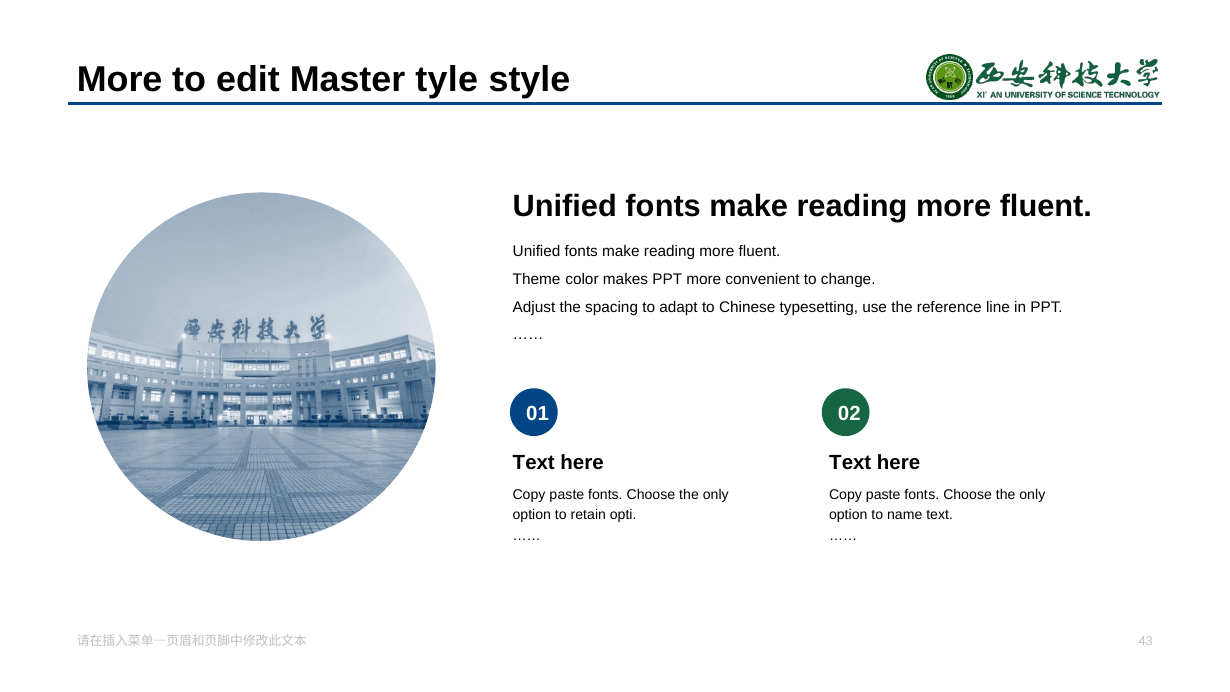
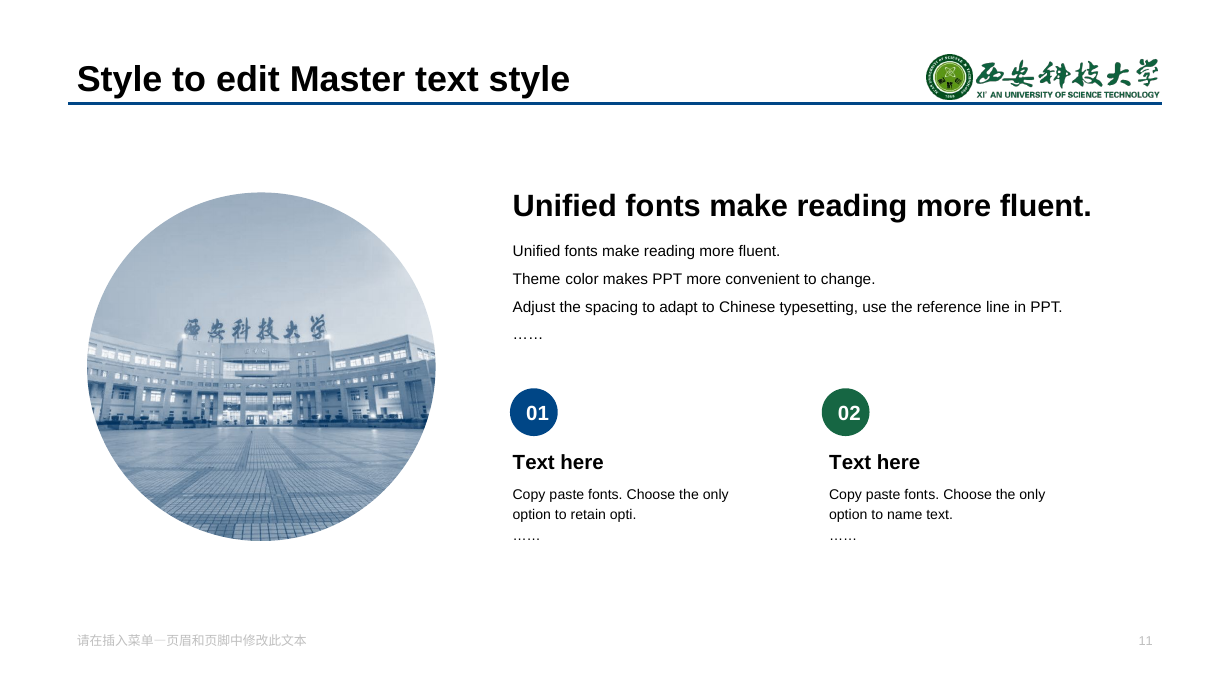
More at (120, 80): More -> Style
Master tyle: tyle -> text
43: 43 -> 11
